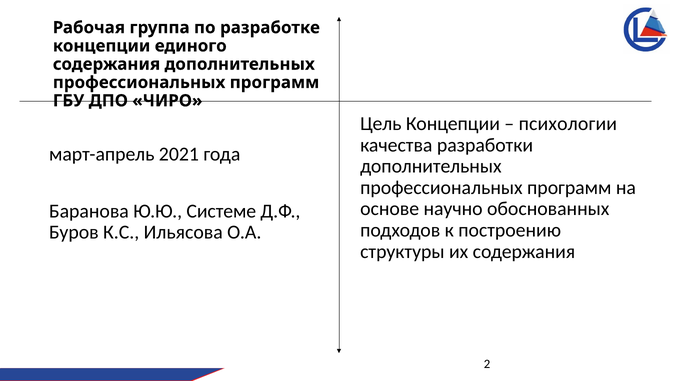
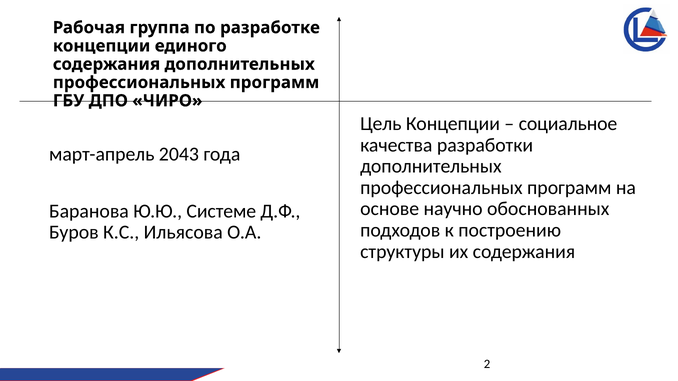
психологии: психологии -> социальное
2021: 2021 -> 2043
